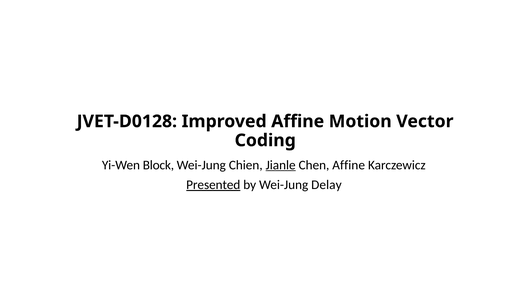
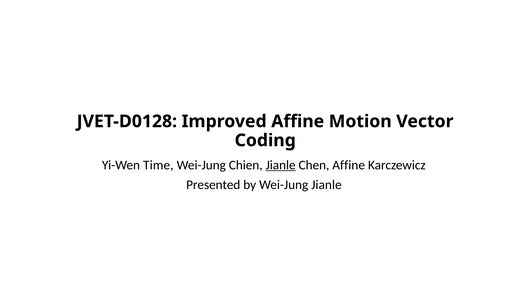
Block: Block -> Time
Presented underline: present -> none
Wei-Jung Delay: Delay -> Jianle
